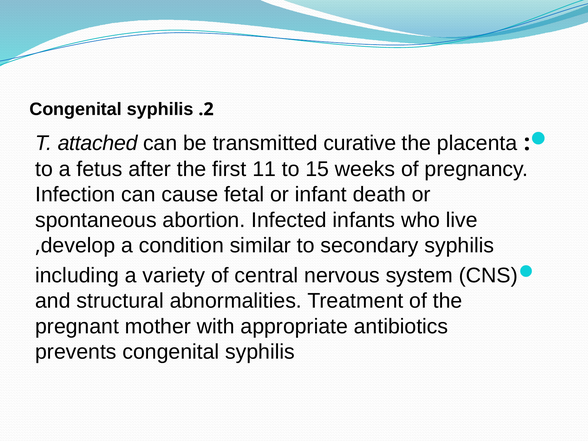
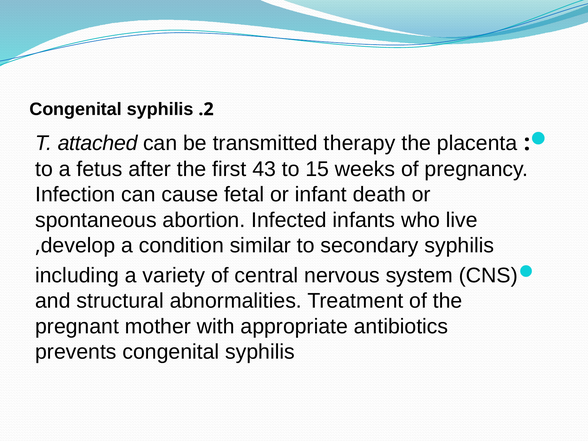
curative: curative -> therapy
11: 11 -> 43
